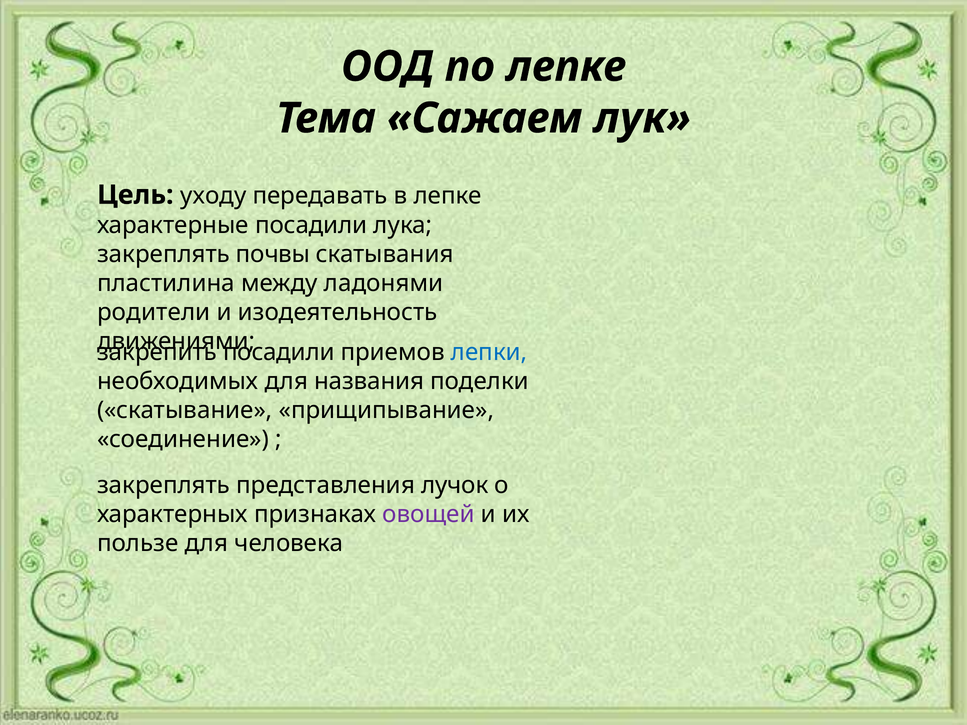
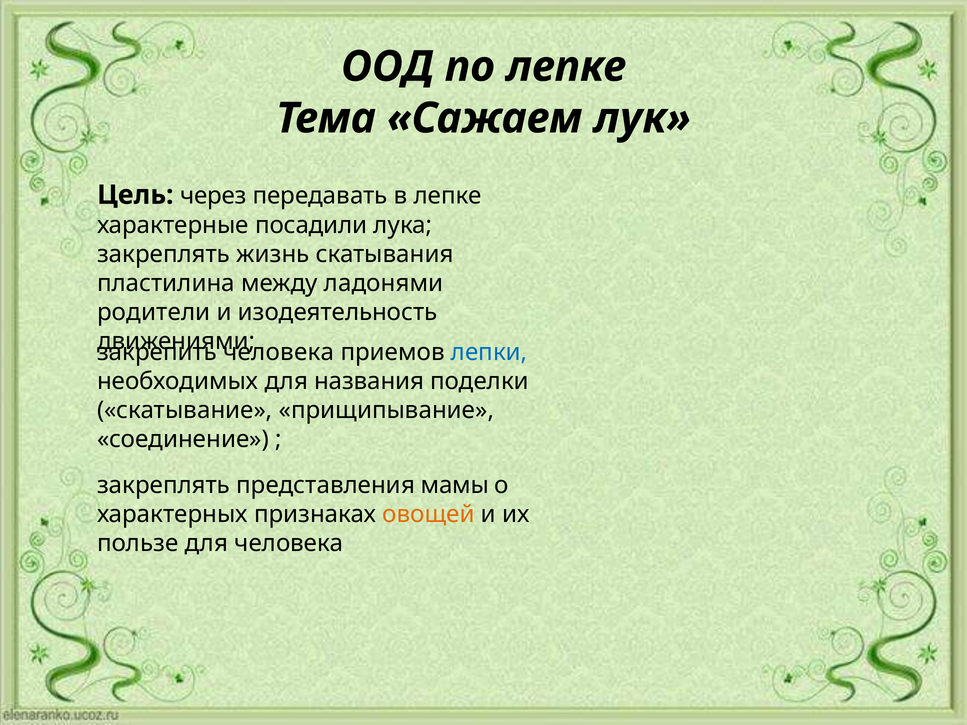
уходу: уходу -> через
почвы: почвы -> жизнь
посадили at (279, 353): посадили -> человека
лучок: лучок -> мамы
овощей colour: purple -> orange
